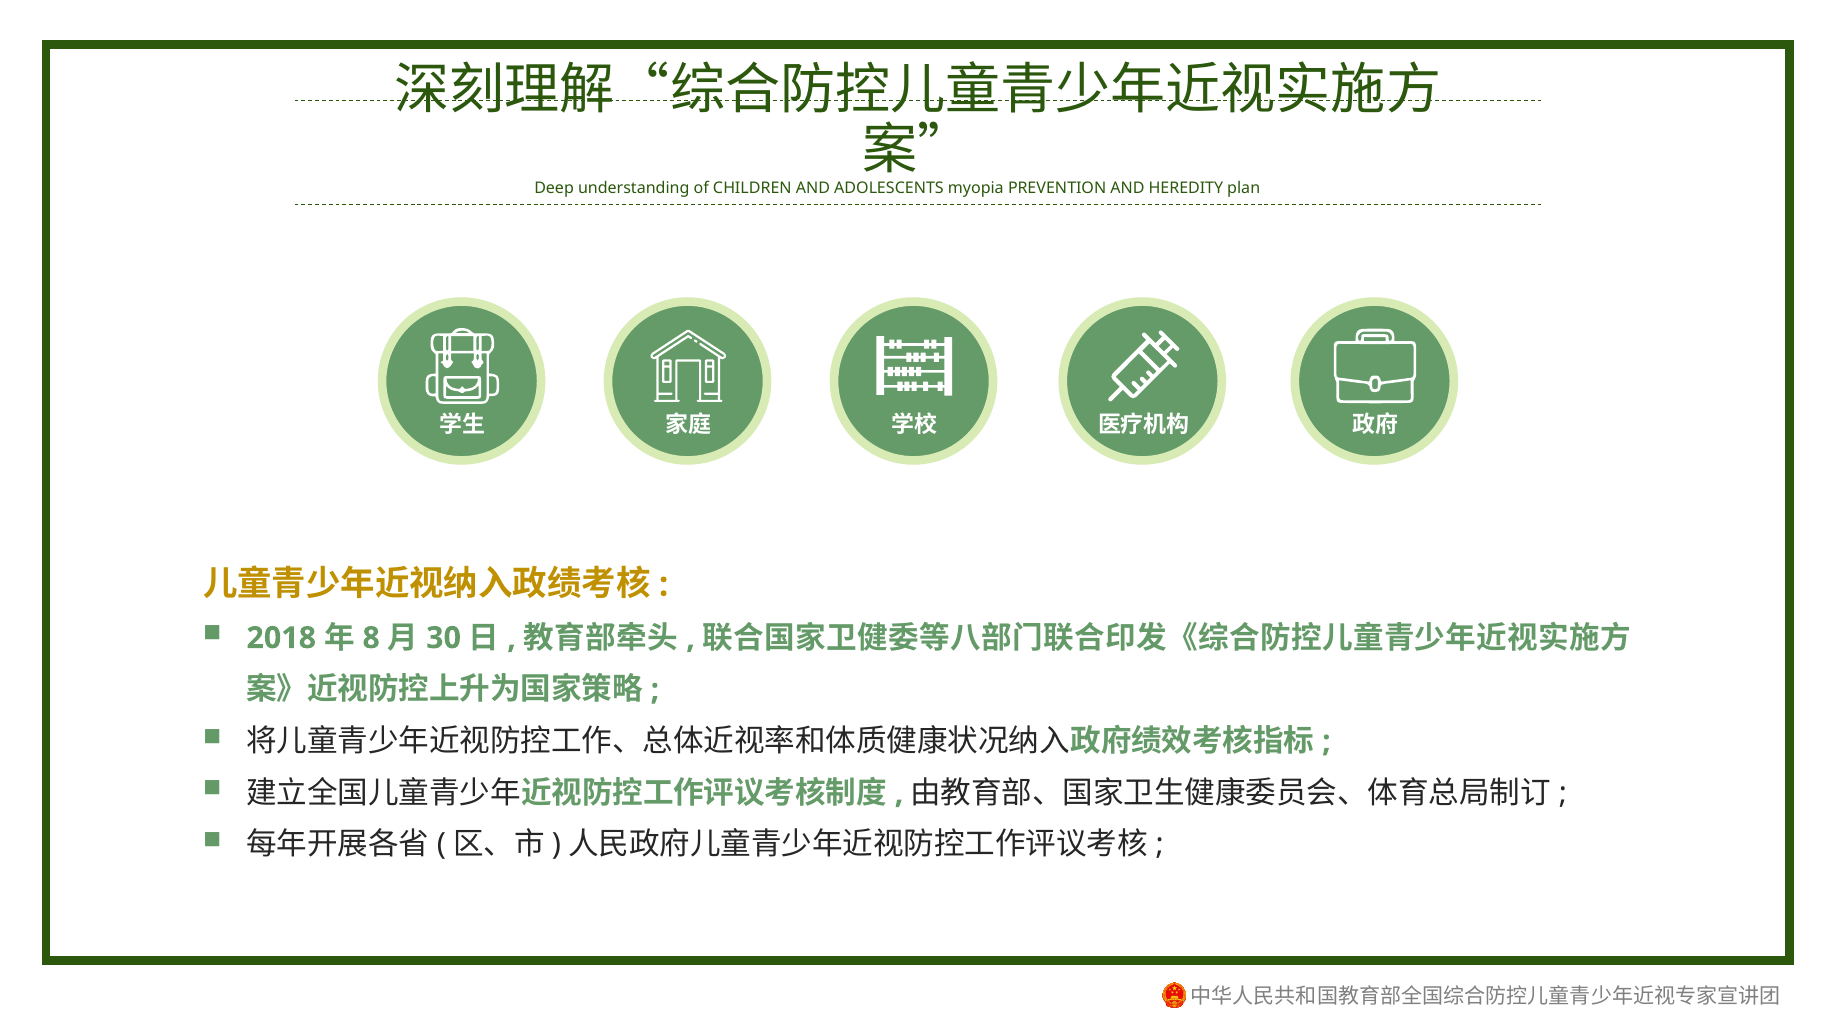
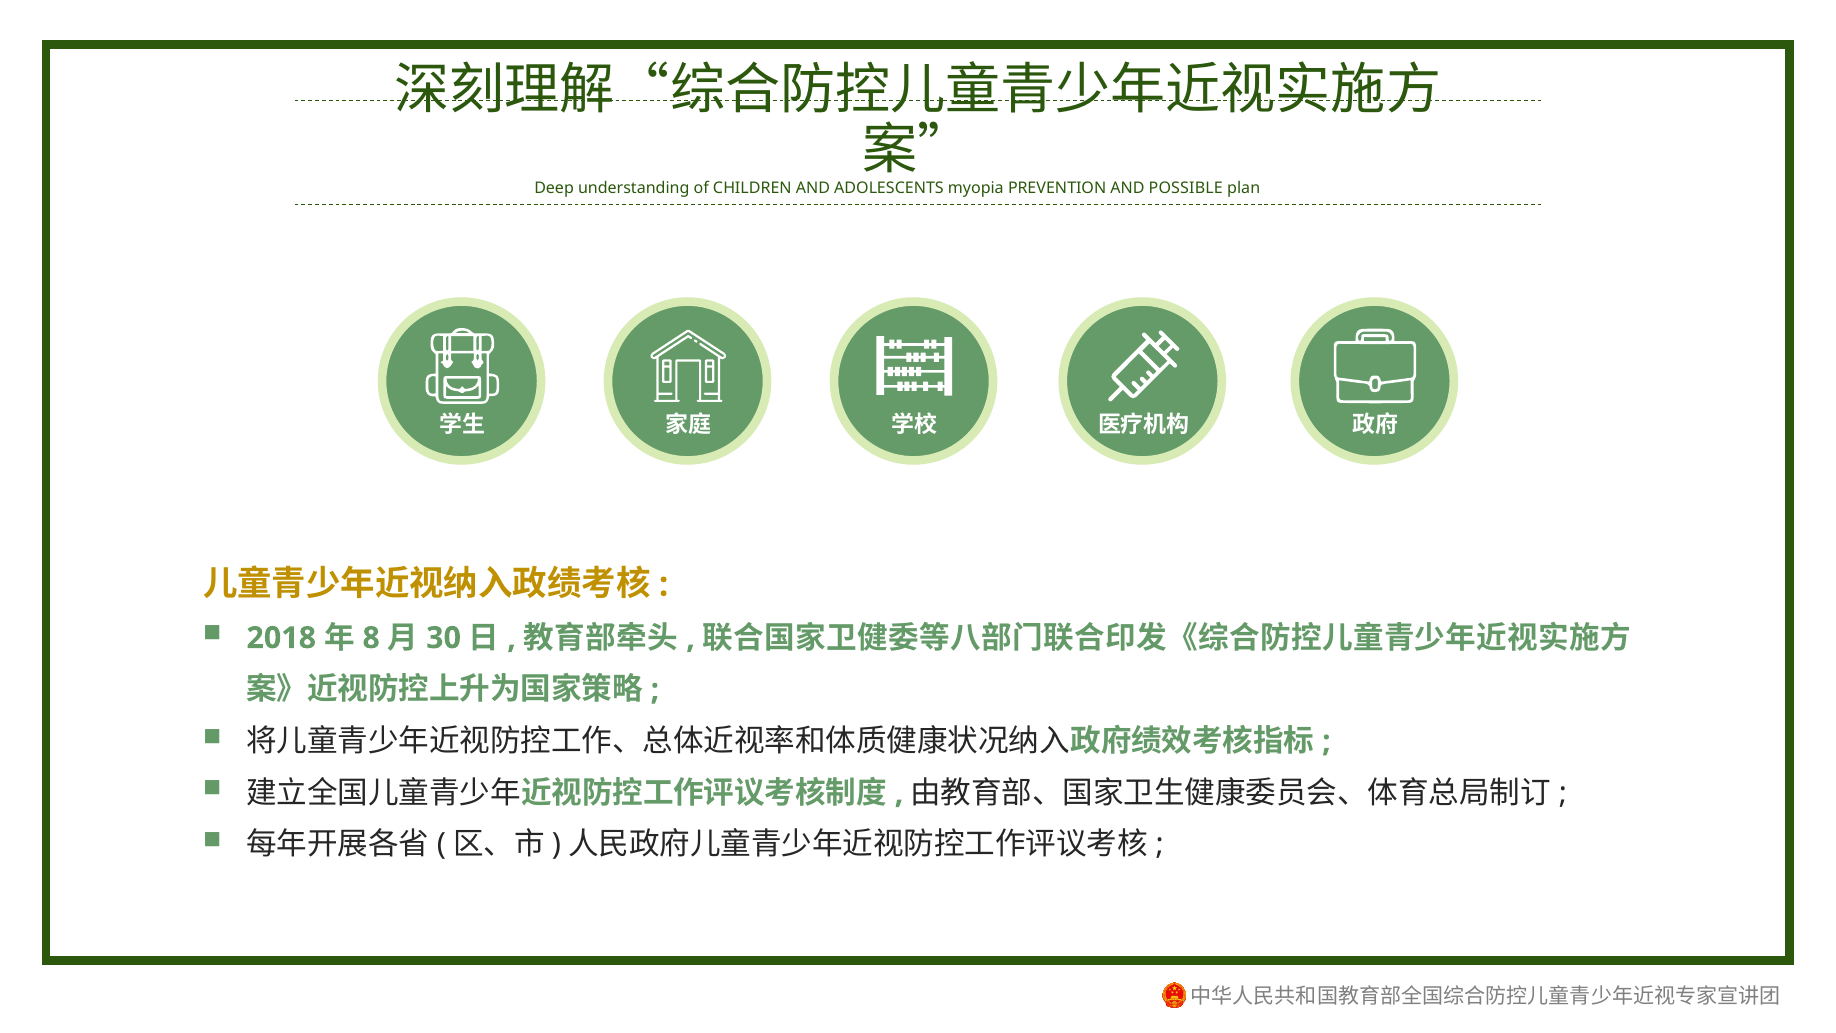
HEREDITY: HEREDITY -> POSSIBLE
